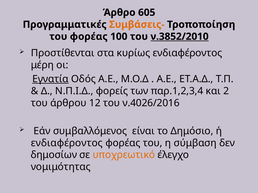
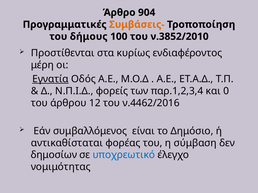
605: 605 -> 904
του φορέας: φορέας -> δήμους
ν.3852/2010 underline: present -> none
2: 2 -> 0
ν.4026/2016: ν.4026/2016 -> ν.4462/2016
ενδιαφέροντος at (67, 143): ενδιαφέροντος -> αντικαθίσταται
υποχρεωτικό colour: orange -> blue
